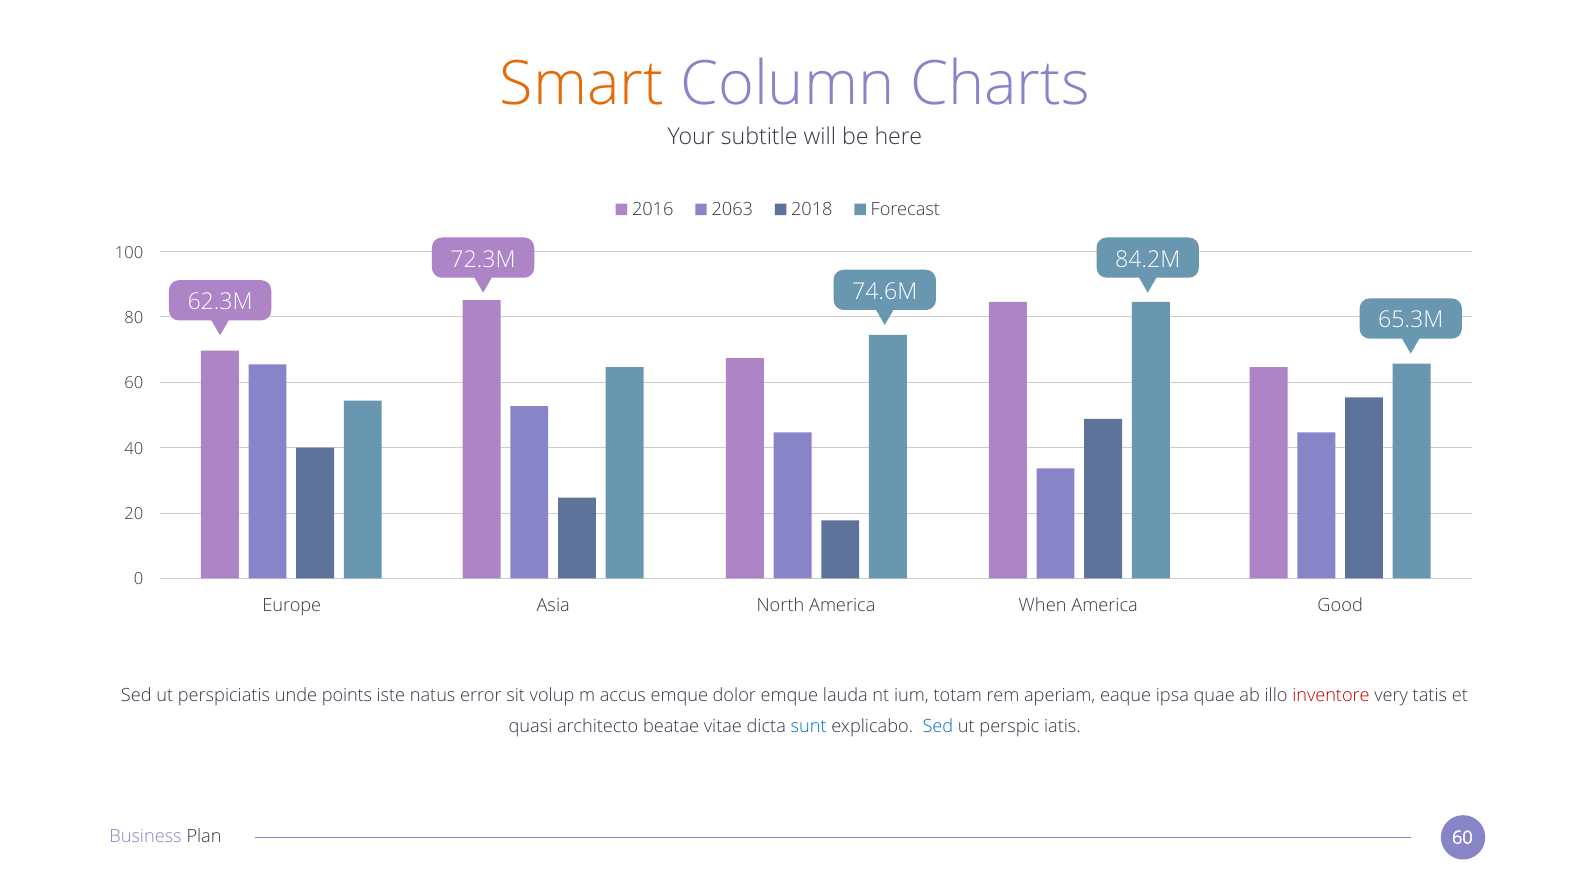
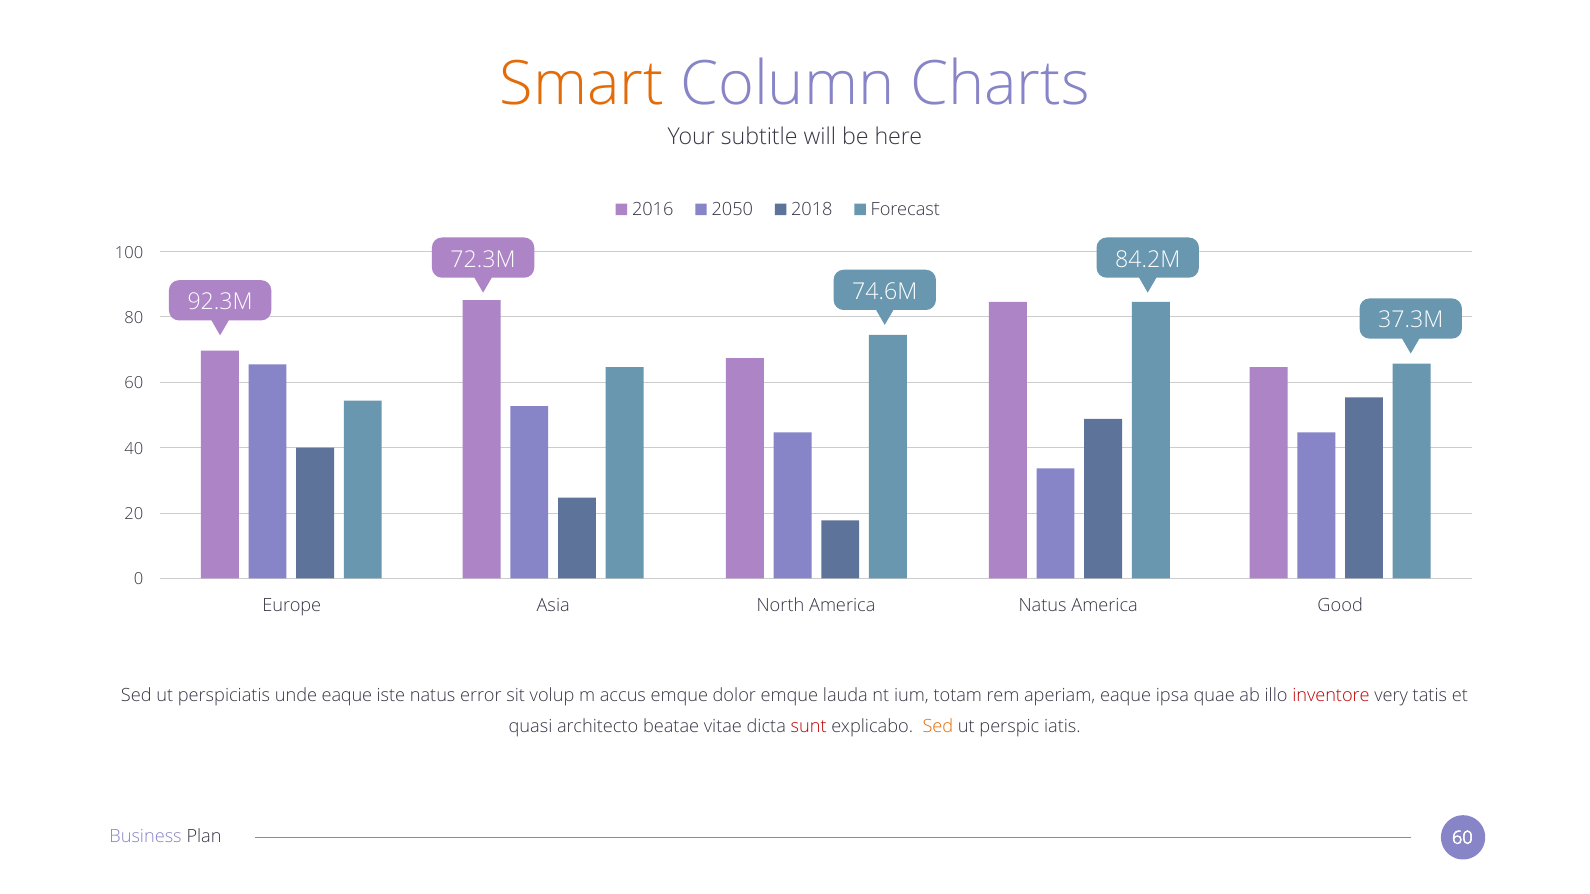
2063: 2063 -> 2050
62.3M: 62.3M -> 92.3M
65.3M: 65.3M -> 37.3M
America When: When -> Natus
unde points: points -> eaque
sunt colour: blue -> red
Sed at (938, 727) colour: blue -> orange
